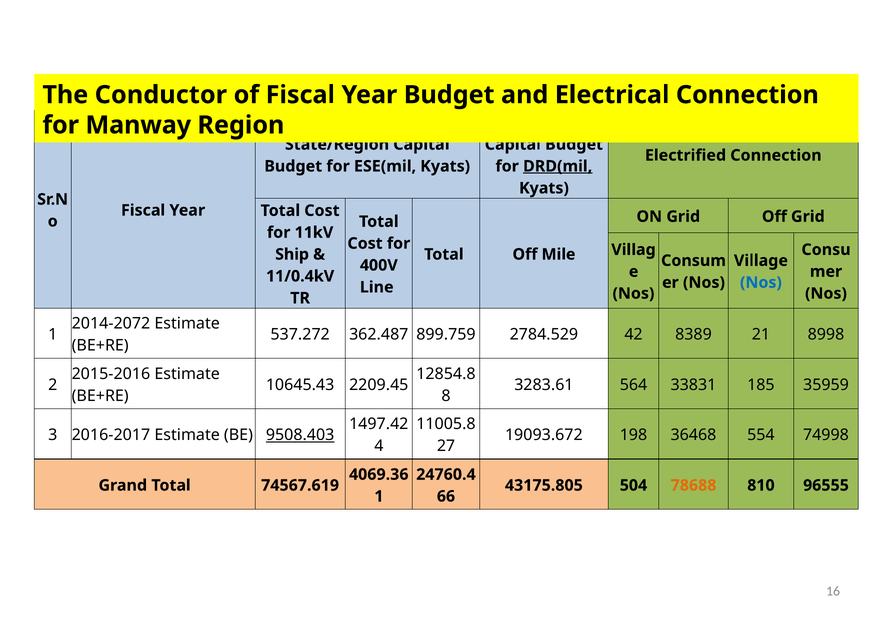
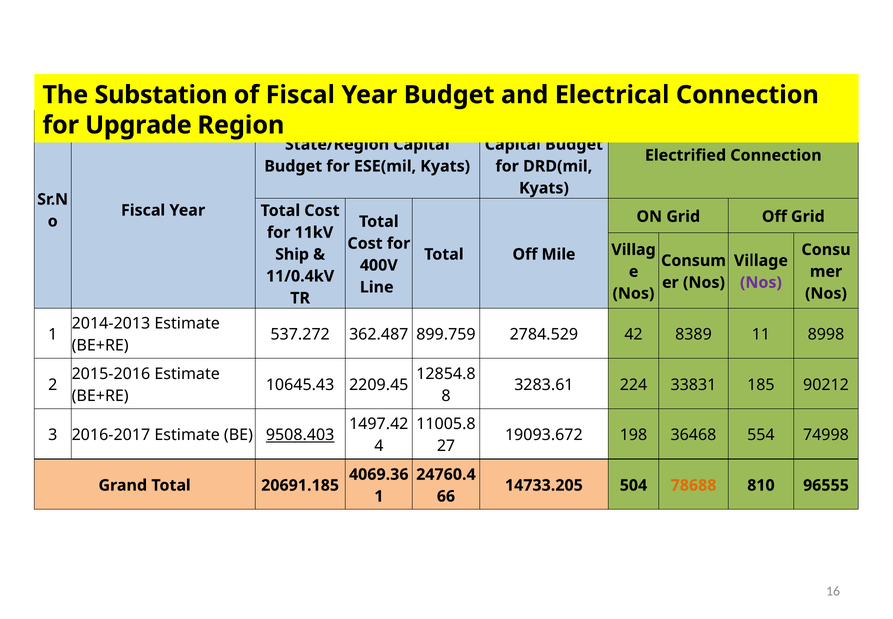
Conductor: Conductor -> Substation
Manway: Manway -> Upgrade
DRD(mil underline: present -> none
Nos at (761, 282) colour: blue -> purple
2014-2072: 2014-2072 -> 2014-2013
21: 21 -> 11
564: 564 -> 224
35959: 35959 -> 90212
74567.619: 74567.619 -> 20691.185
43175.805: 43175.805 -> 14733.205
